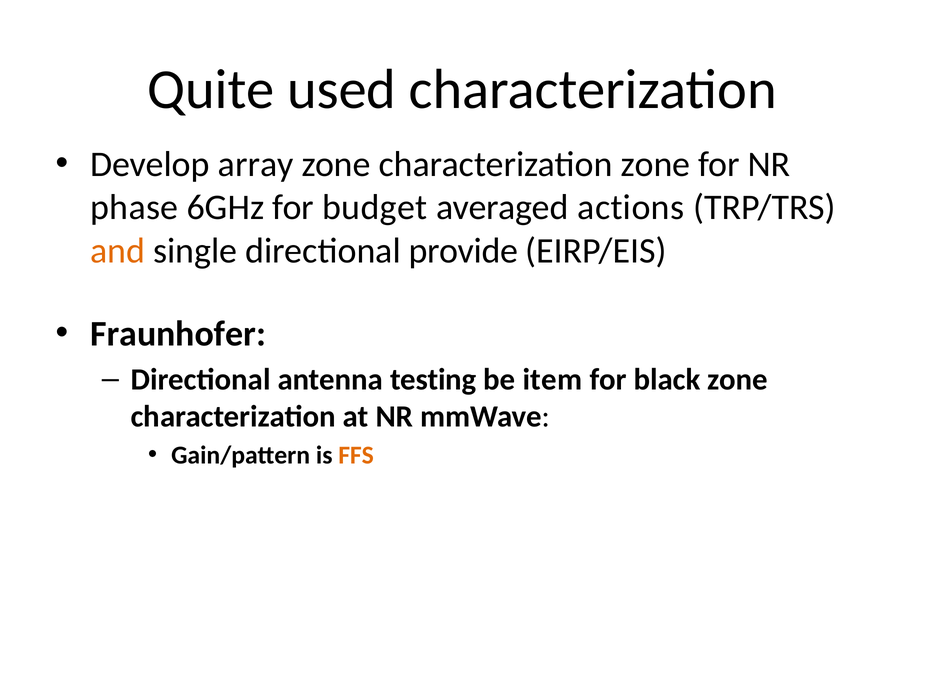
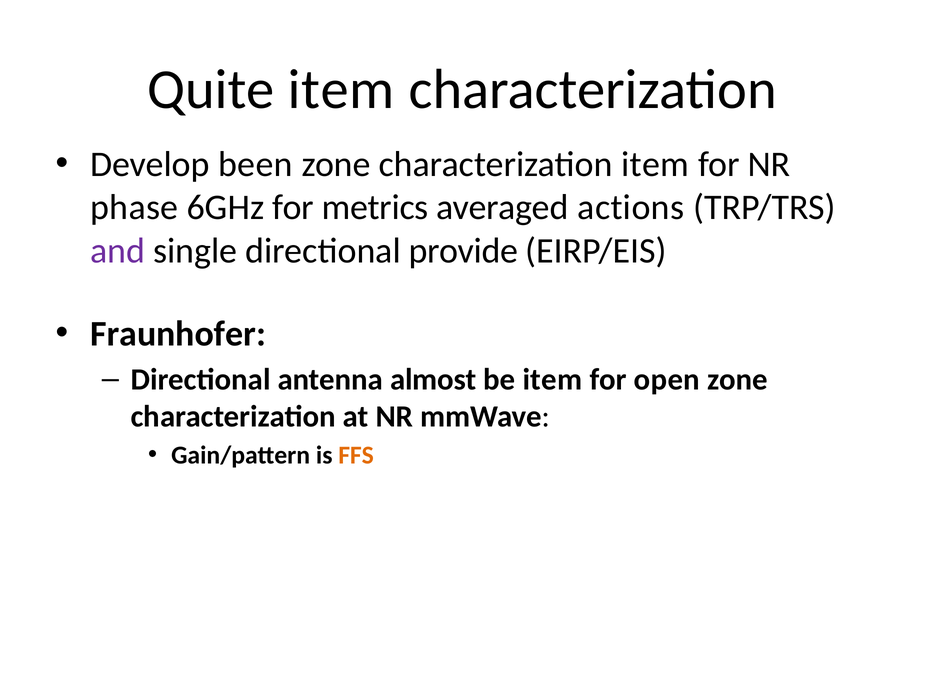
Quite used: used -> item
array: array -> been
characterization zone: zone -> item
budget: budget -> metrics
and colour: orange -> purple
testing: testing -> almost
black: black -> open
